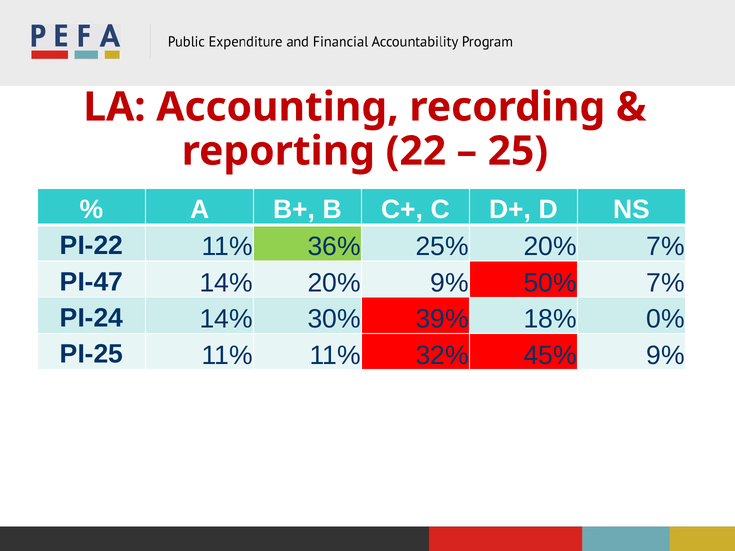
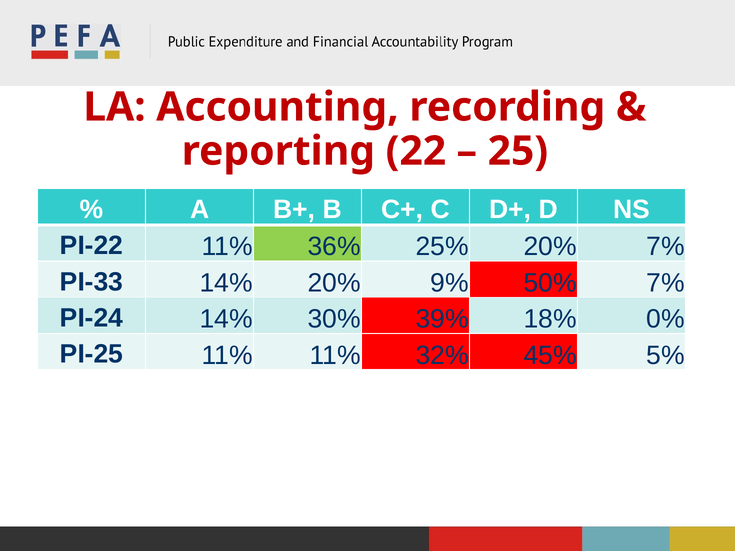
PI-47: PI-47 -> PI-33
45% 9%: 9% -> 5%
